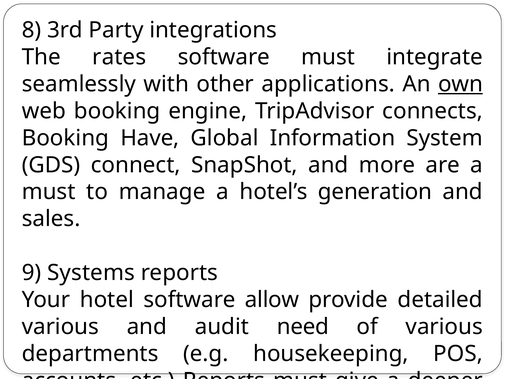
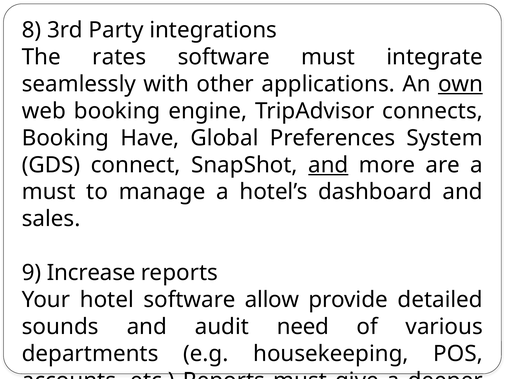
Information: Information -> Preferences
and at (328, 165) underline: none -> present
hotel’s generation: generation -> dashboard
Systems: Systems -> Increase
various at (60, 326): various -> sounds
